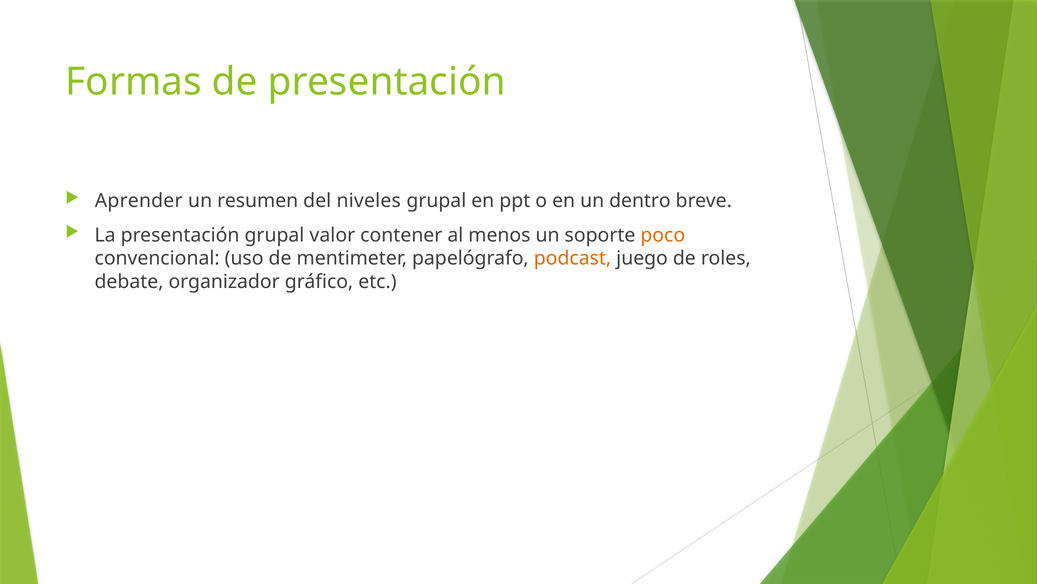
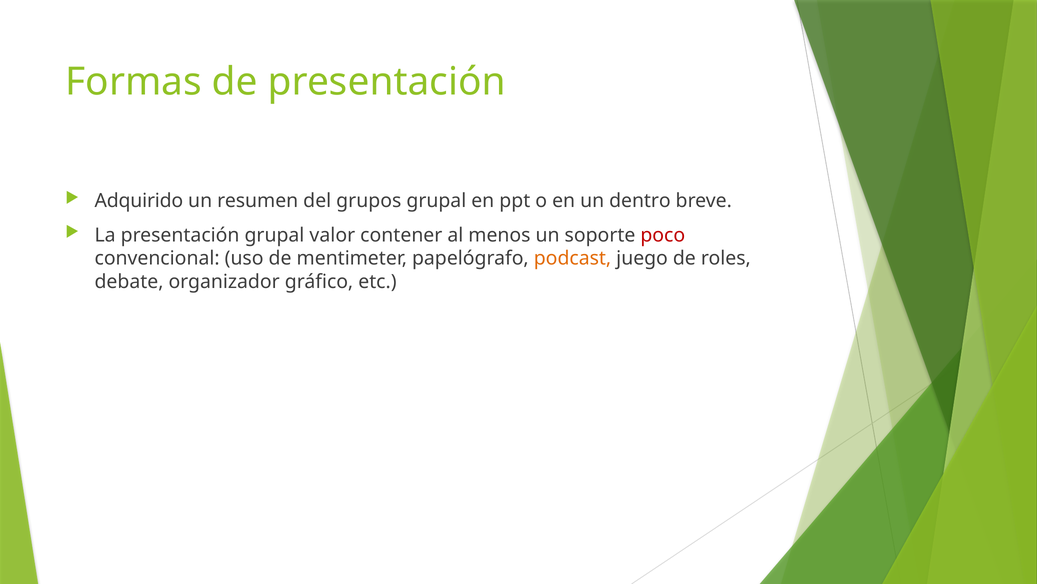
Aprender: Aprender -> Adquirido
niveles: niveles -> grupos
poco colour: orange -> red
